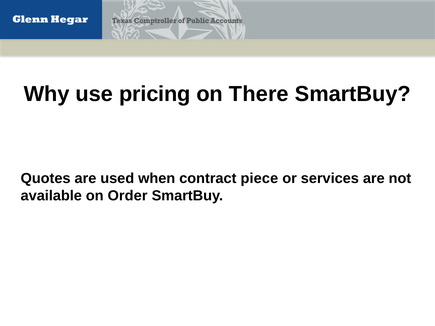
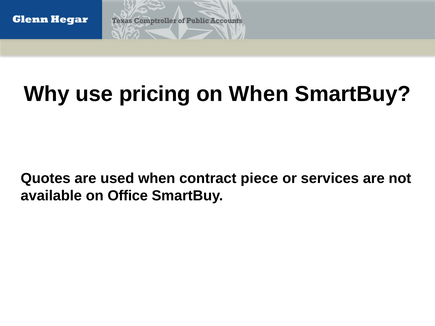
on There: There -> When
Order: Order -> Office
